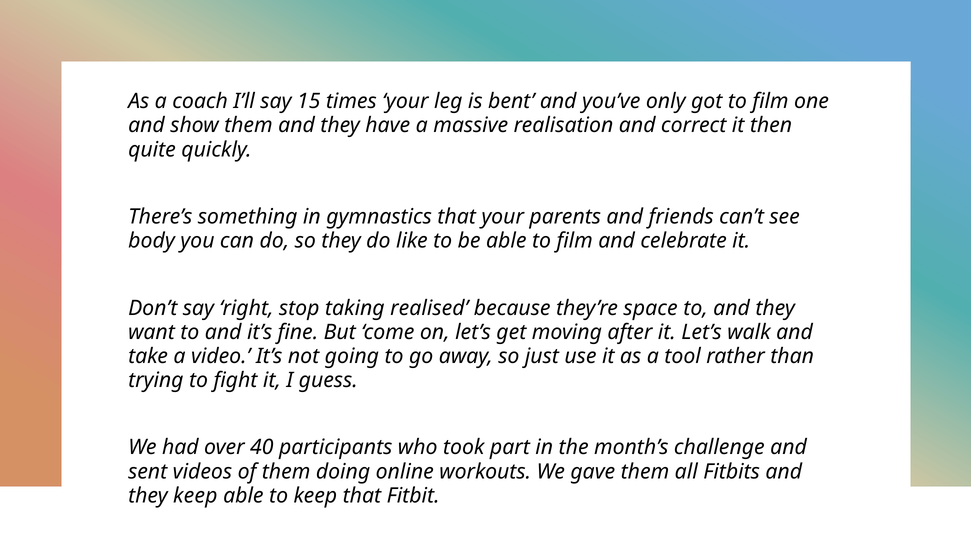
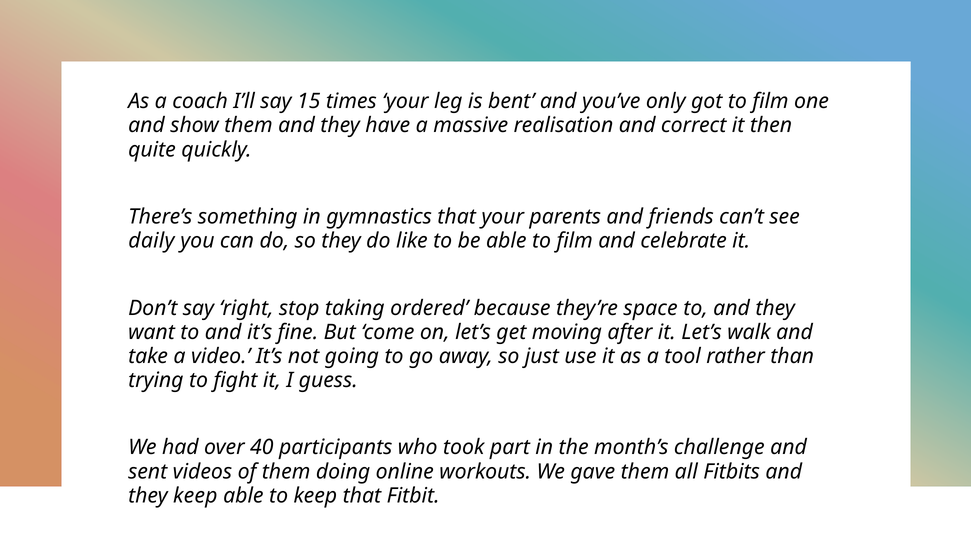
body: body -> daily
realised: realised -> ordered
